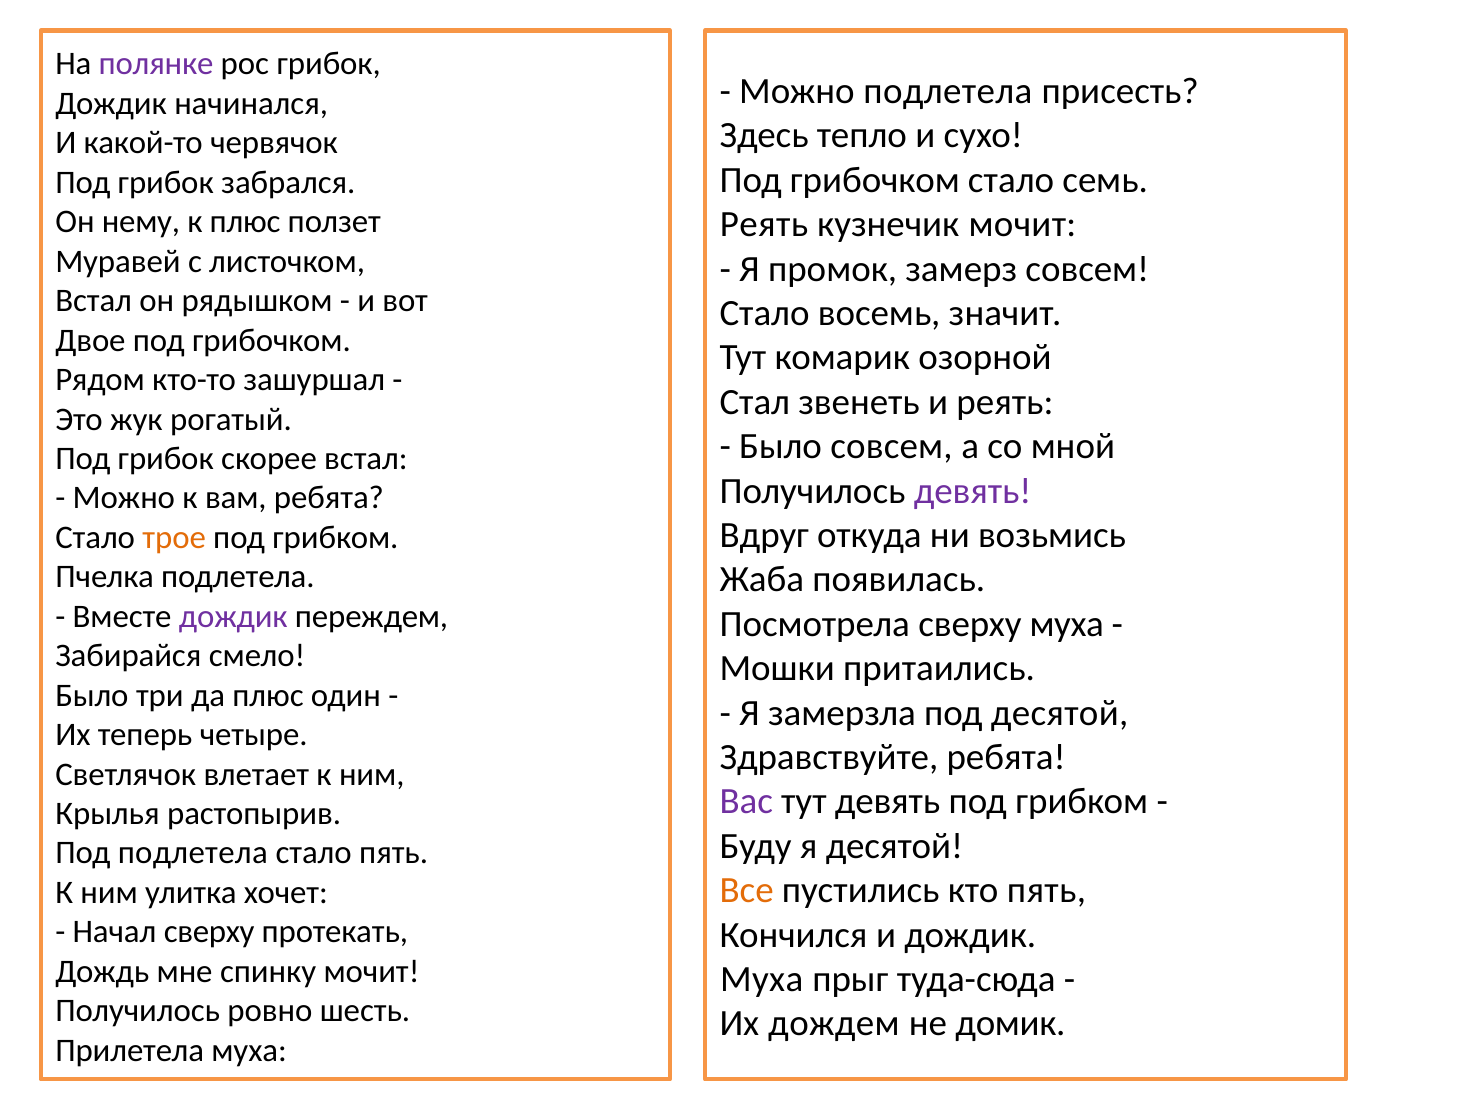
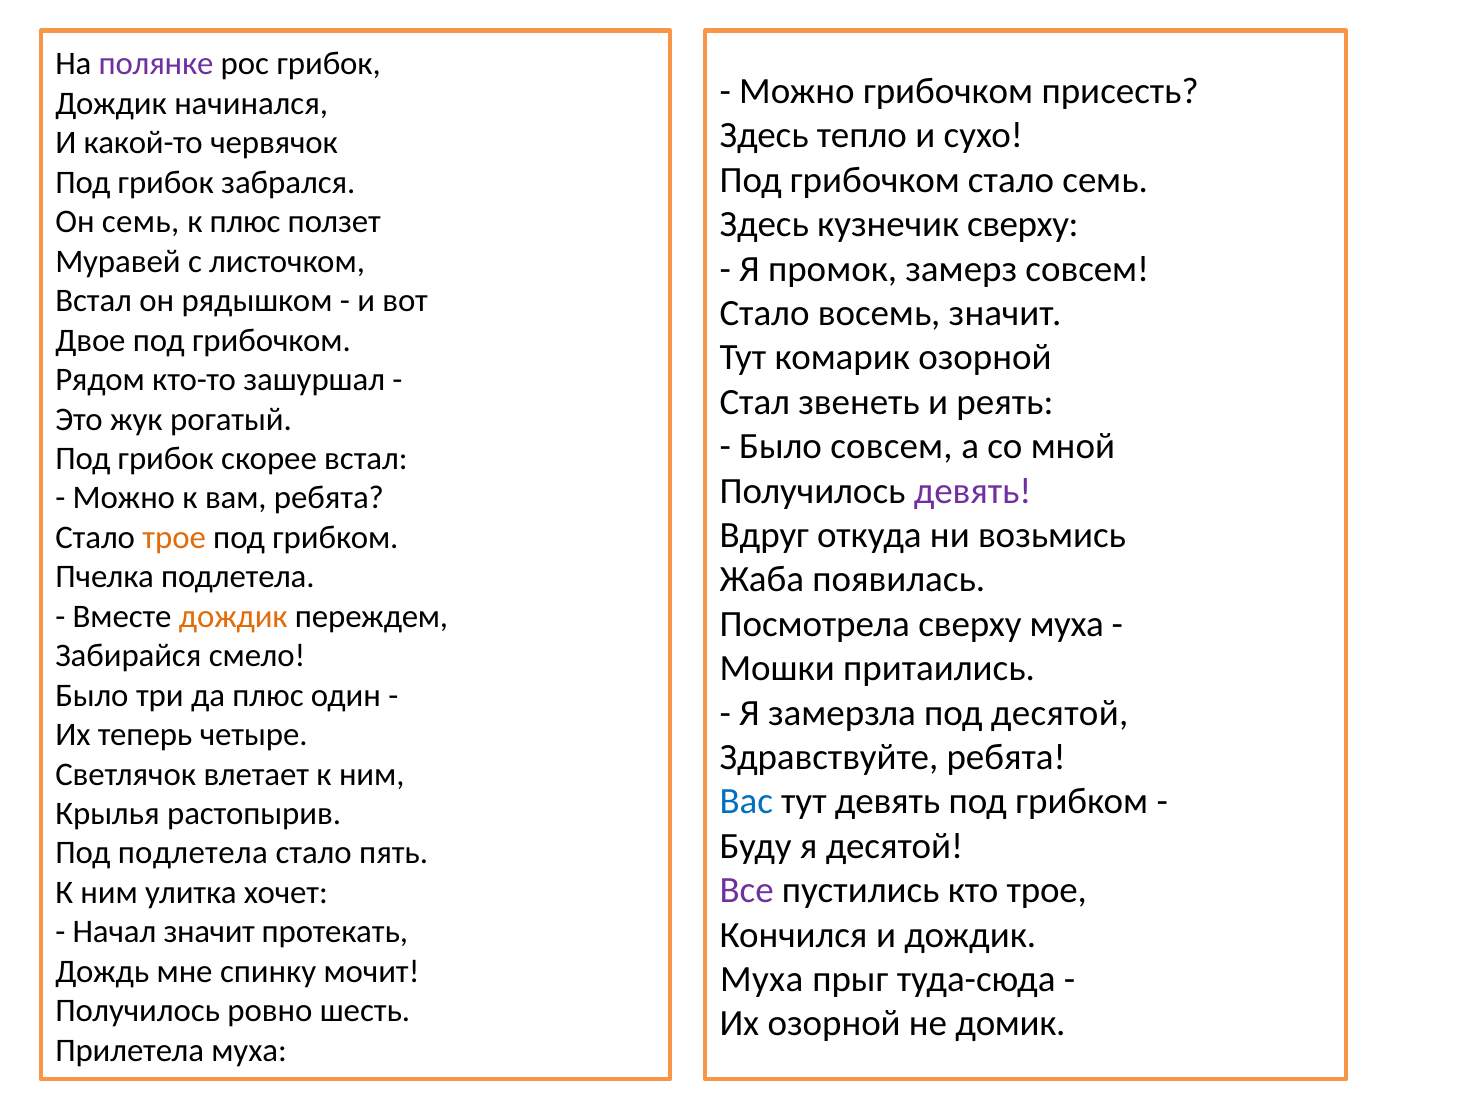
Можно подлетела: подлетела -> грибочком
Он нему: нему -> семь
Реять at (764, 225): Реять -> Здесь
кузнечик мочит: мочит -> сверху
дождик at (233, 616) colour: purple -> orange
Вас colour: purple -> blue
Все colour: orange -> purple
кто пять: пять -> трое
Начал сверху: сверху -> значит
Их дождем: дождем -> озорной
